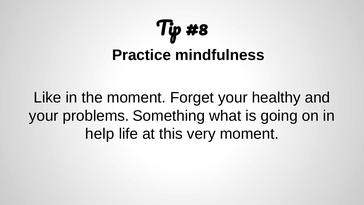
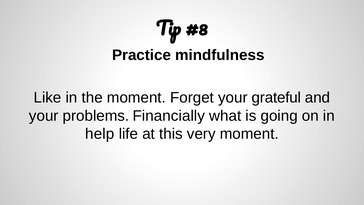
healthy: healthy -> grateful
Something: Something -> Financially
